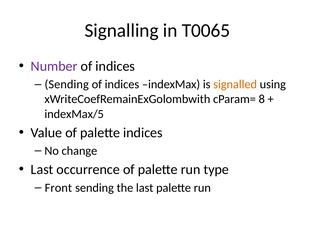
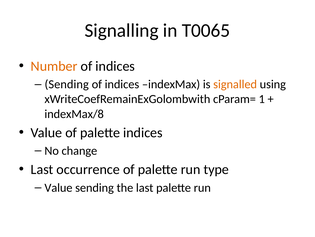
Number colour: purple -> orange
8: 8 -> 1
indexMax/5: indexMax/5 -> indexMax/8
Front at (58, 187): Front -> Value
